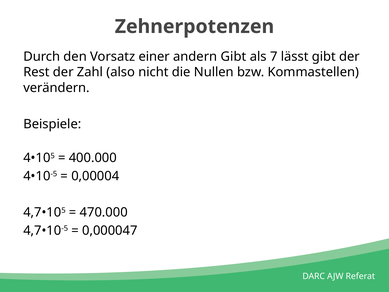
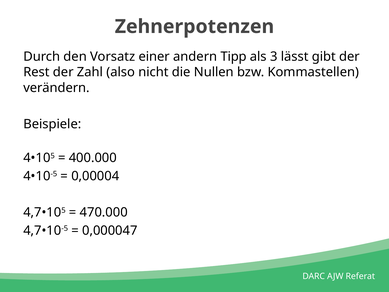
andern Gibt: Gibt -> Tipp
7: 7 -> 3
